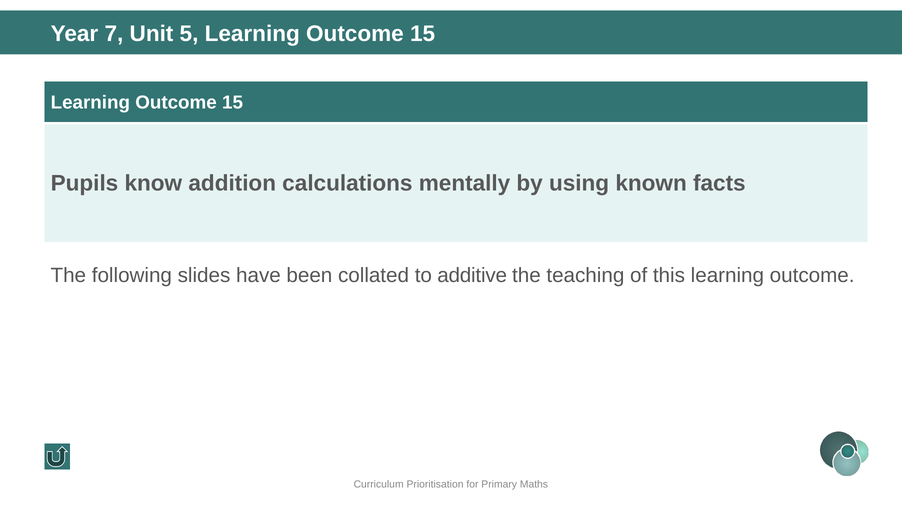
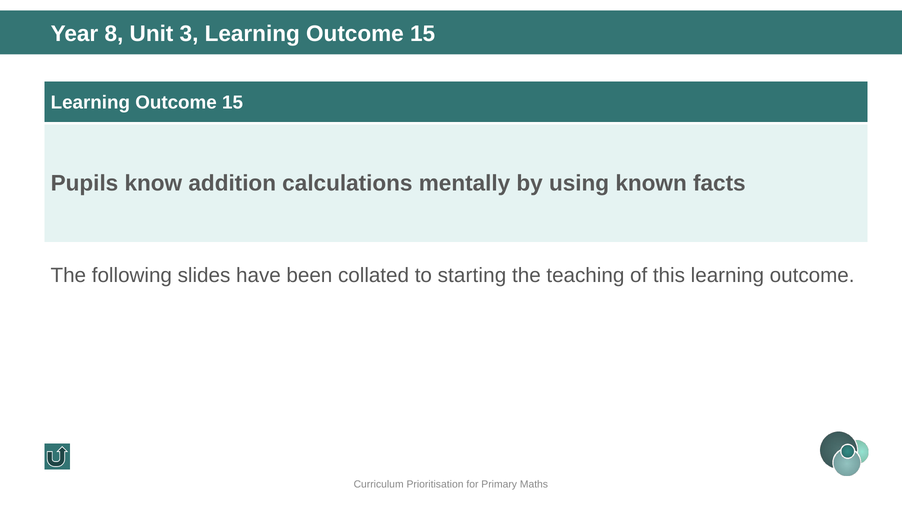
7: 7 -> 8
5: 5 -> 3
additive: additive -> starting
